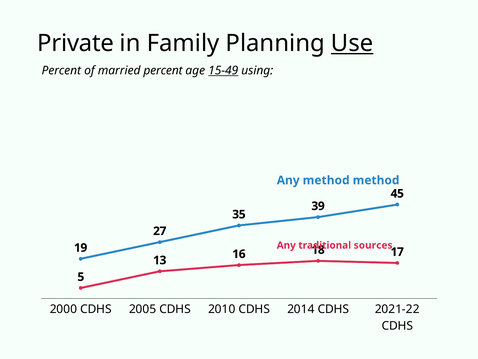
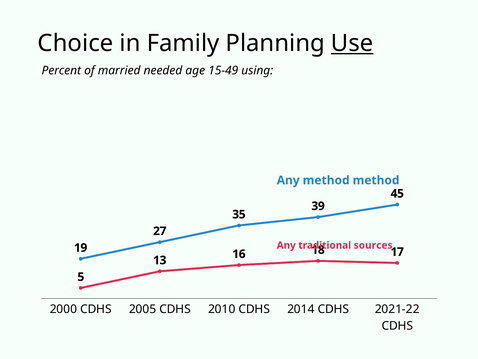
Private: Private -> Choice
married percent: percent -> needed
15-49 underline: present -> none
